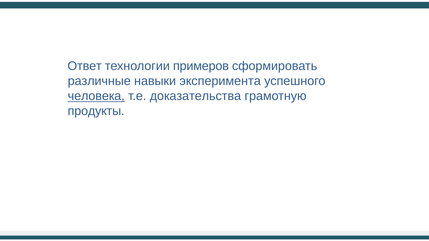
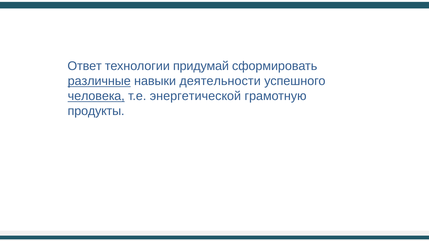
примеров: примеров -> придумай
различные underline: none -> present
эксперимента: эксперимента -> деятельности
доказательства: доказательства -> энергетической
